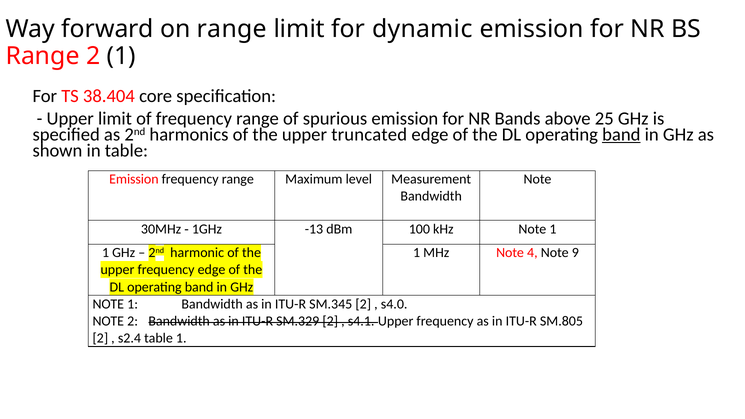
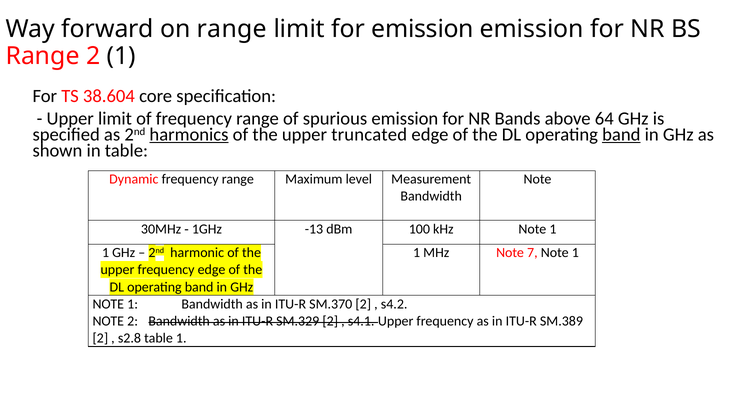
for dynamic: dynamic -> emission
38.404: 38.404 -> 38.604
25: 25 -> 64
harmonics underline: none -> present
Emission at (134, 179): Emission -> Dynamic
4: 4 -> 7
9 at (575, 253): 9 -> 1
SM.345: SM.345 -> SM.370
s4.0: s4.0 -> s4.2
SM.805: SM.805 -> SM.389
s2.4: s2.4 -> s2.8
